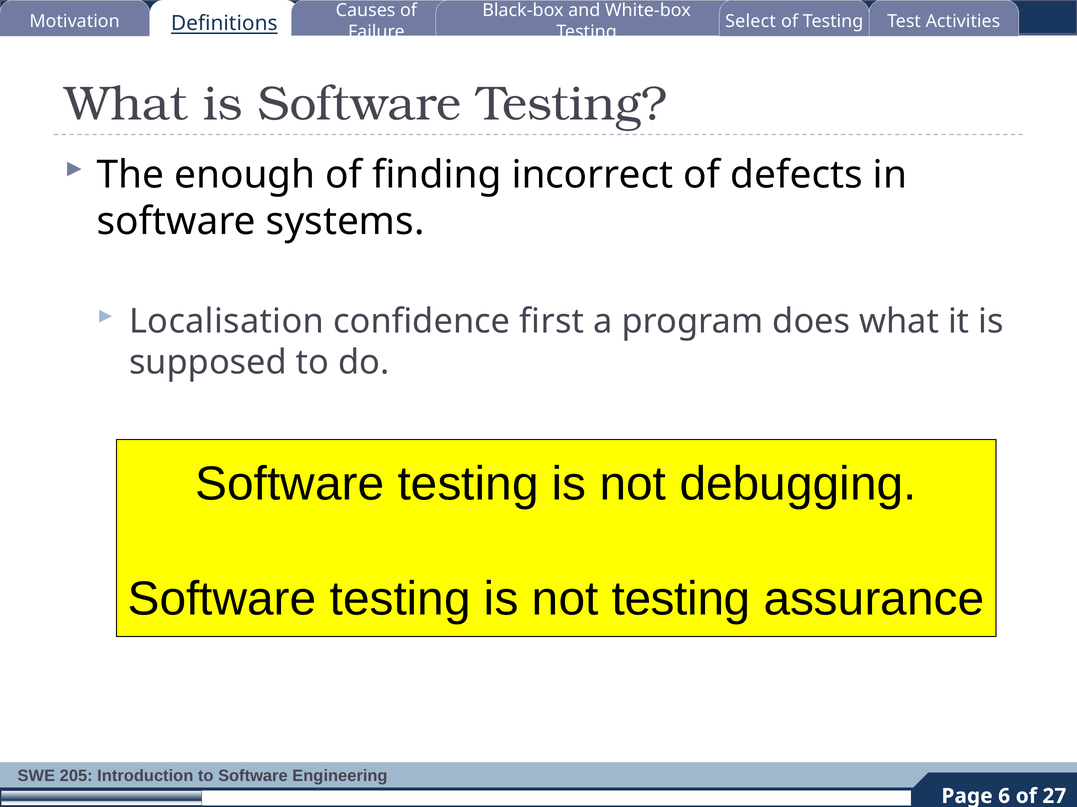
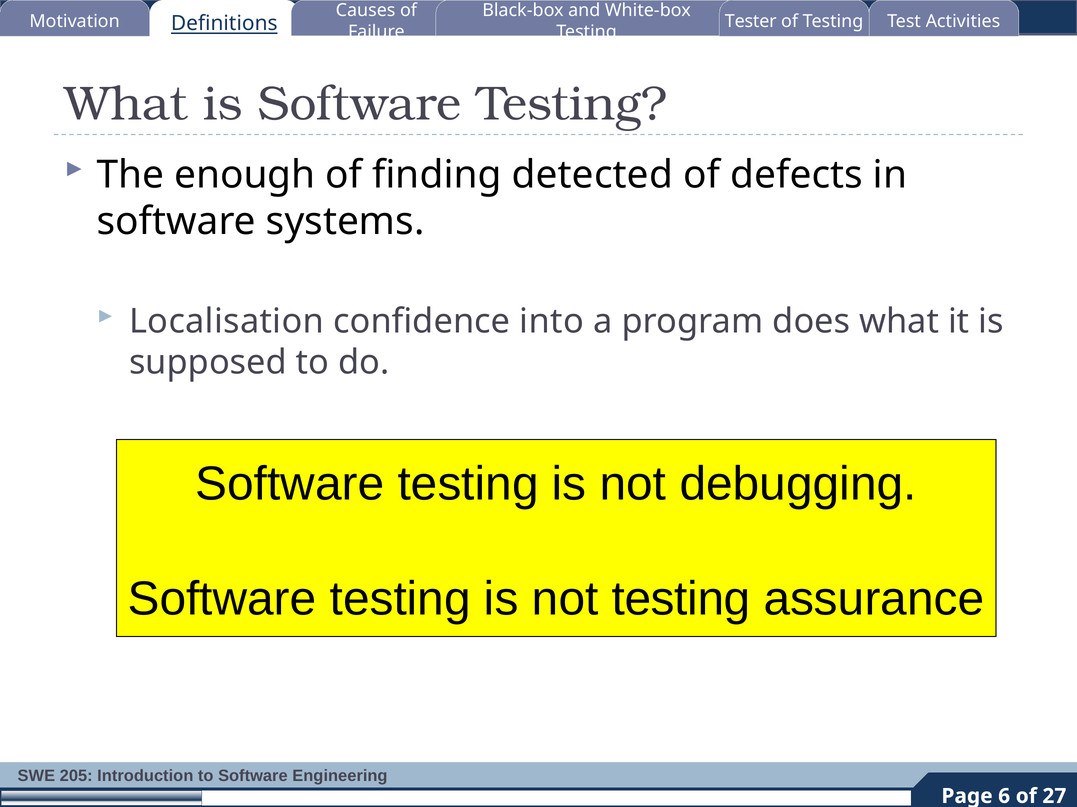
Select: Select -> Tester
incorrect: incorrect -> detected
first: first -> into
